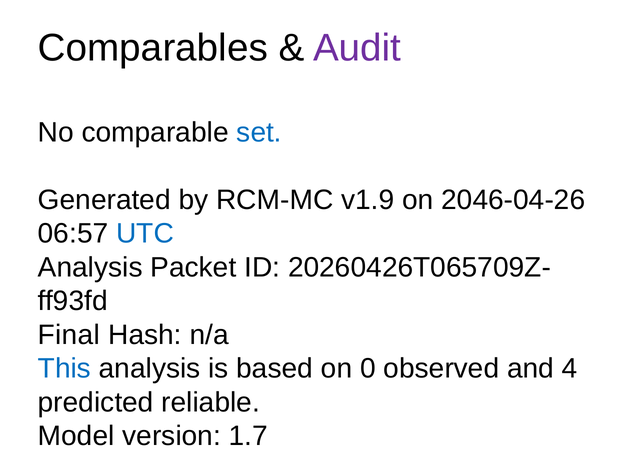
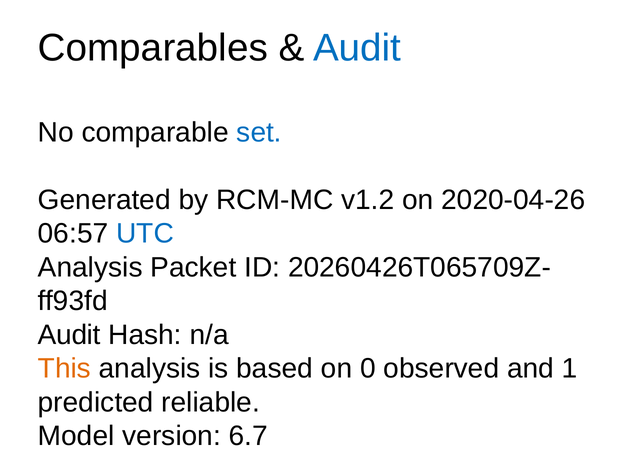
Audit at (357, 48) colour: purple -> blue
v1.9: v1.9 -> v1.2
2046-04-26: 2046-04-26 -> 2020-04-26
Final at (69, 335): Final -> Audit
This colour: blue -> orange
4: 4 -> 1
1.7: 1.7 -> 6.7
